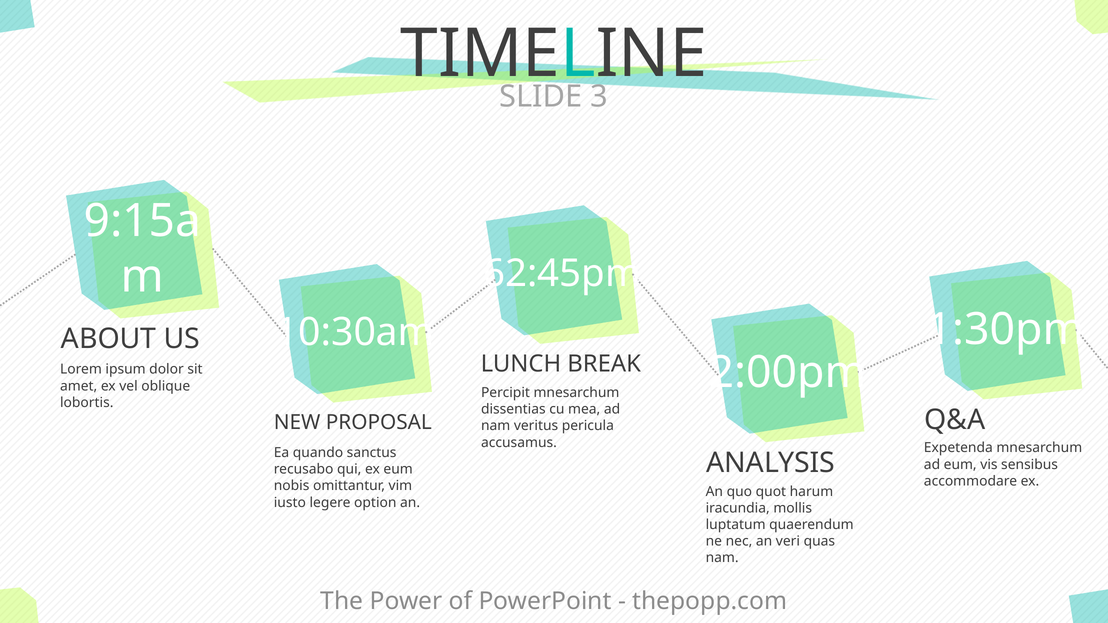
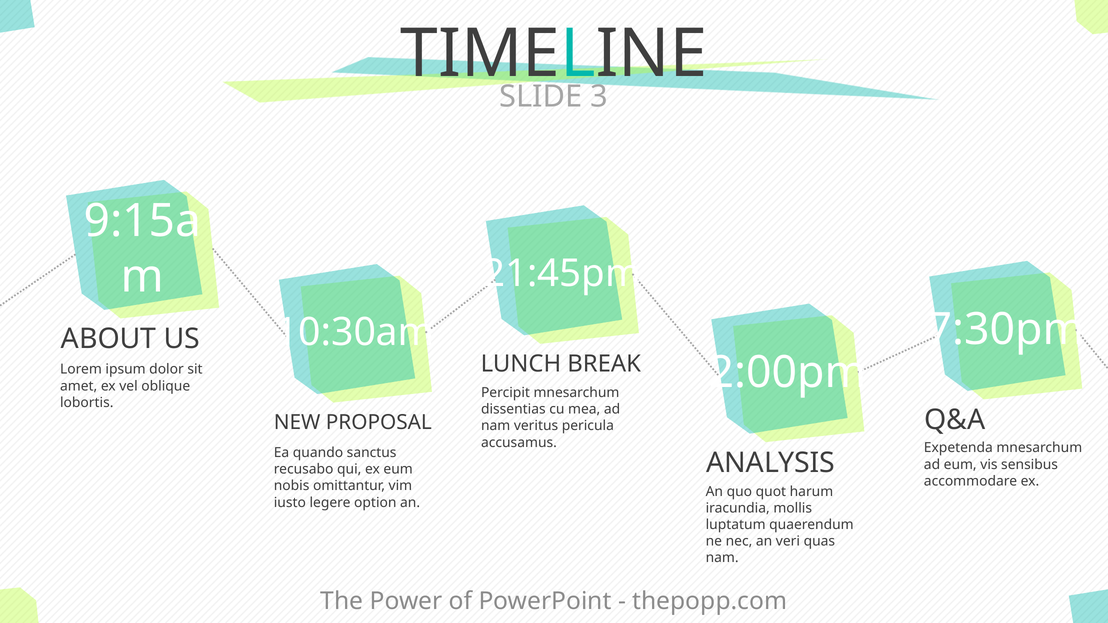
62:45pm: 62:45pm -> 21:45pm
1:30pm: 1:30pm -> 7:30pm
